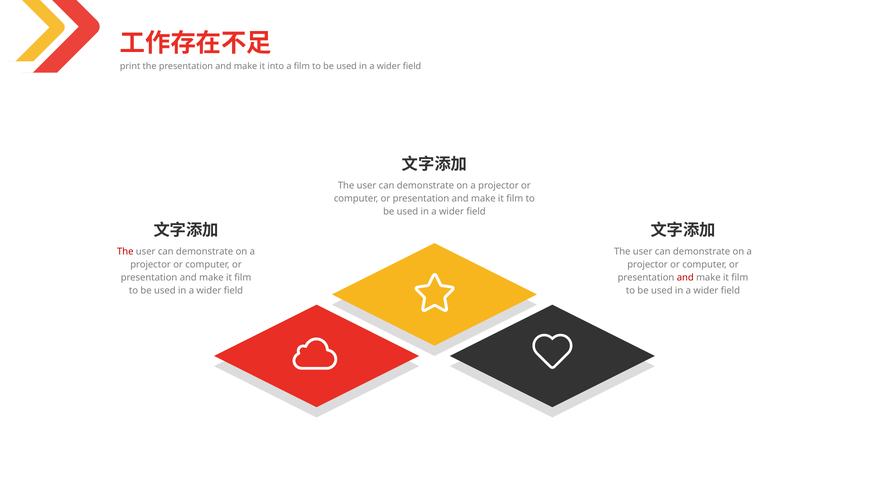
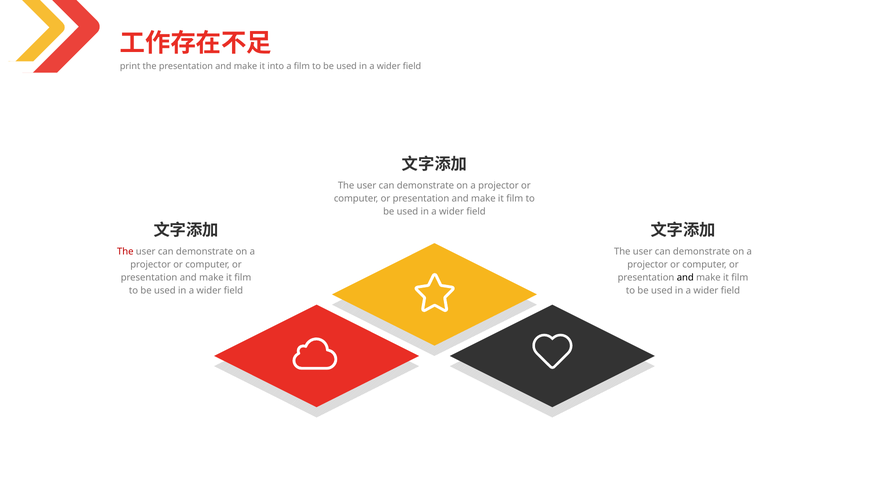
and at (685, 277) colour: red -> black
